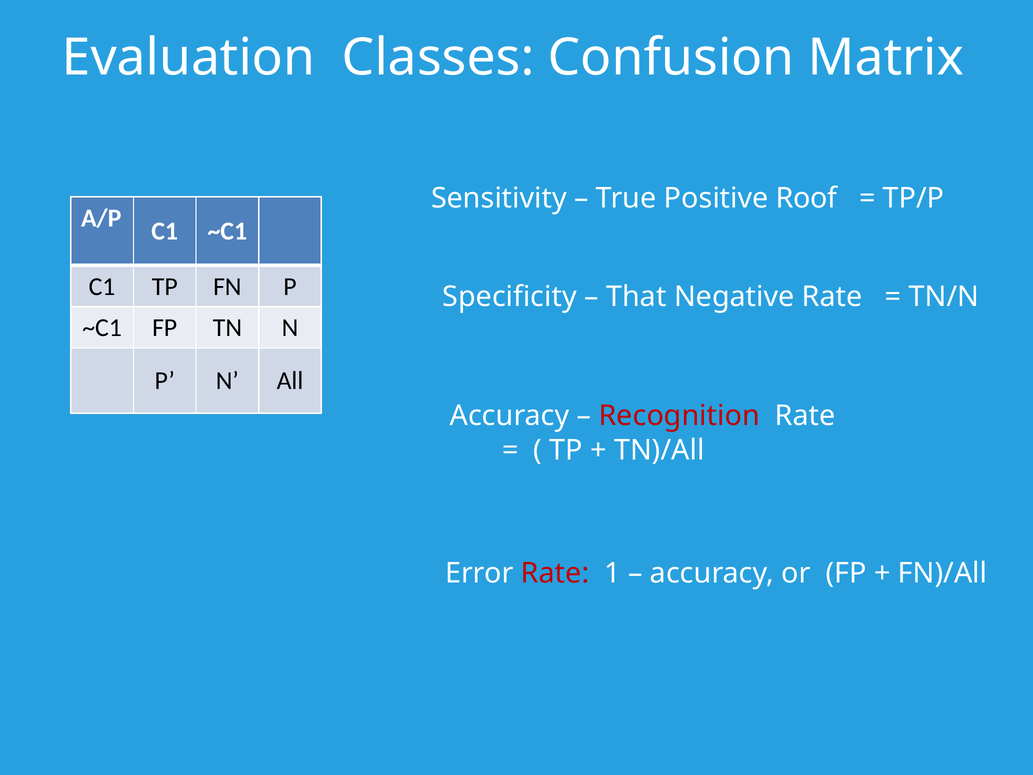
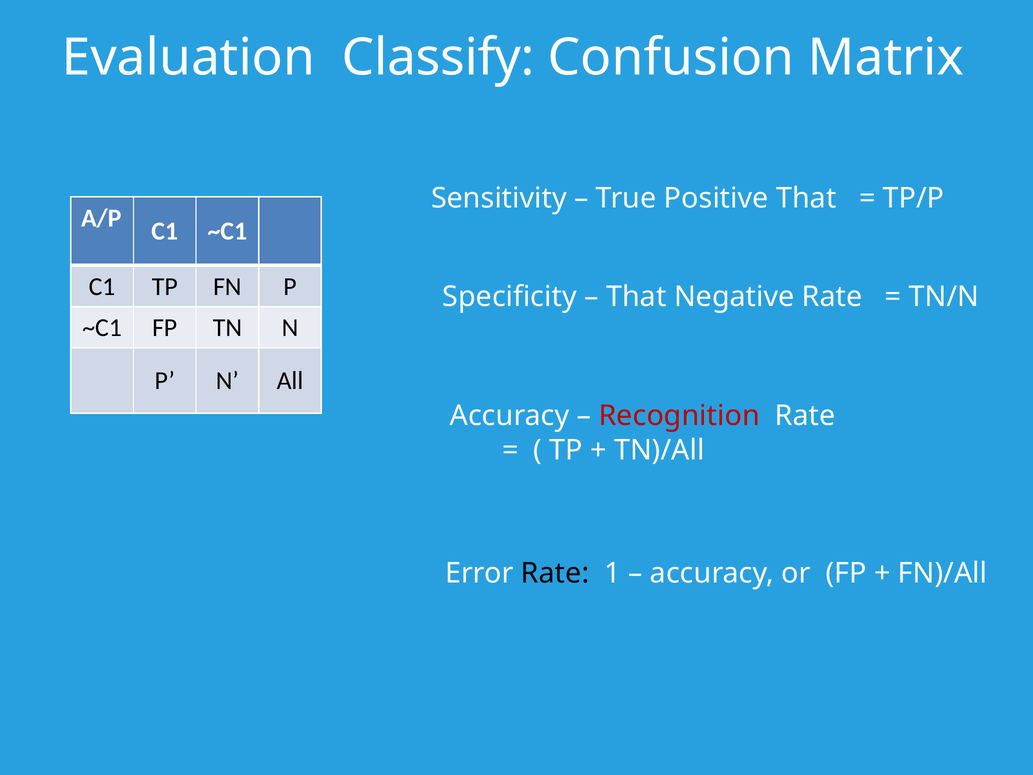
Classes: Classes -> Classify
Positive Roof: Roof -> That
Rate at (555, 573) colour: red -> black
